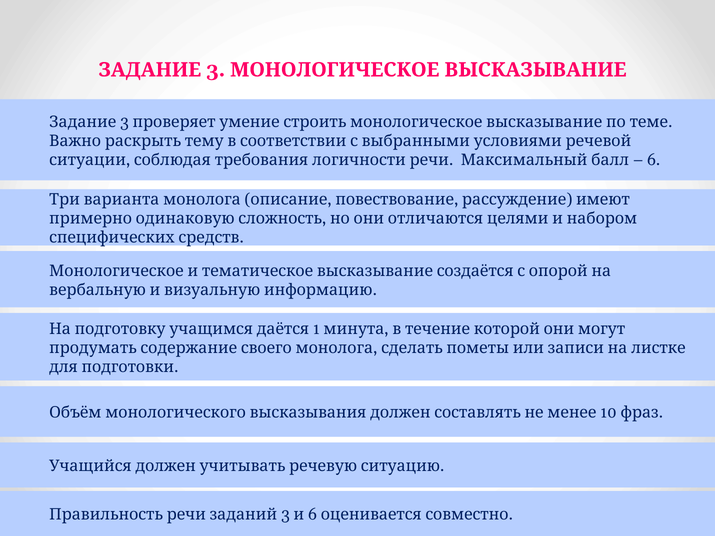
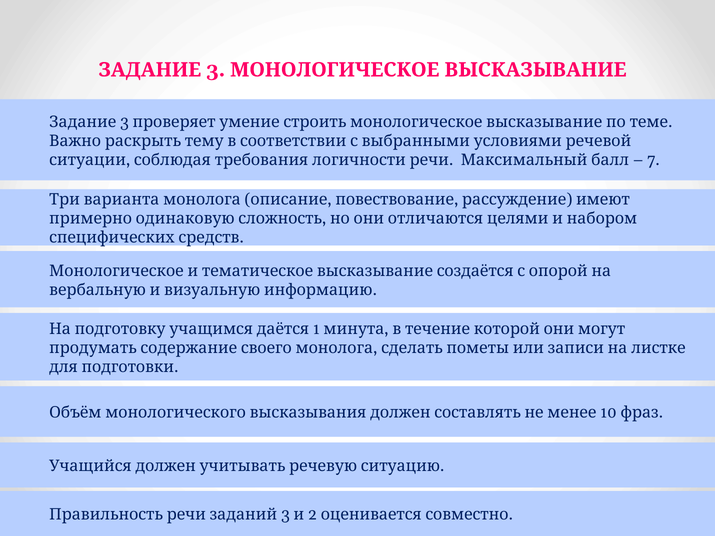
6 at (654, 160): 6 -> 7
3 6: 6 -> 2
